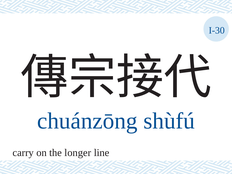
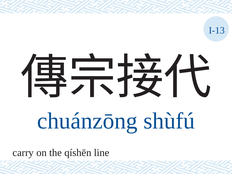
I-30: I-30 -> I-13
longer: longer -> qíshēn
